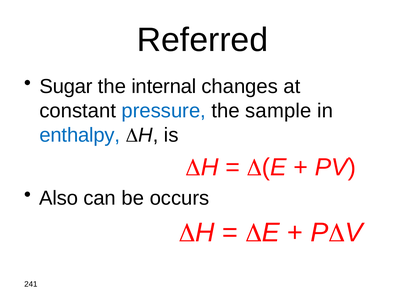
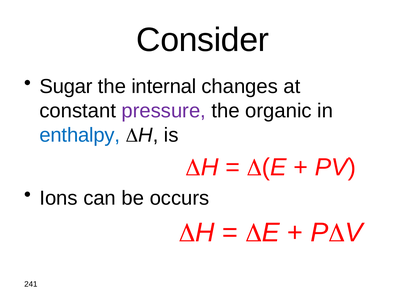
Referred: Referred -> Consider
pressure colour: blue -> purple
sample: sample -> organic
Also: Also -> Ions
